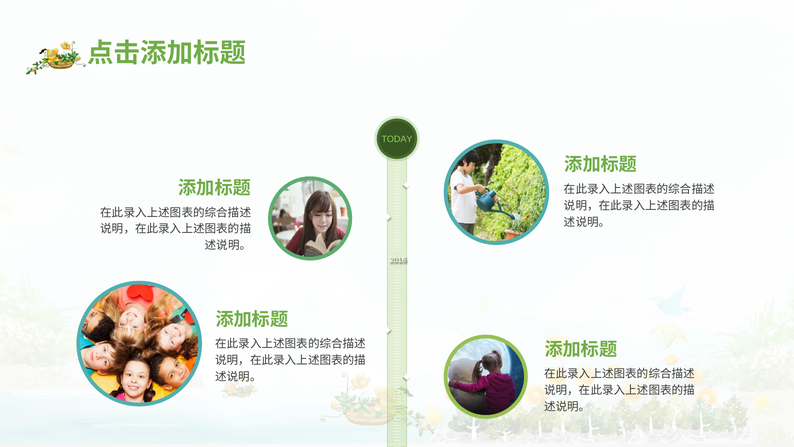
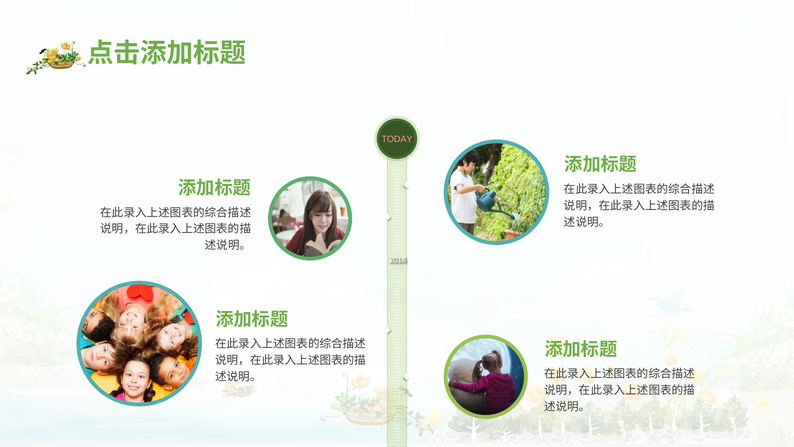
TODAY colour: light green -> pink
